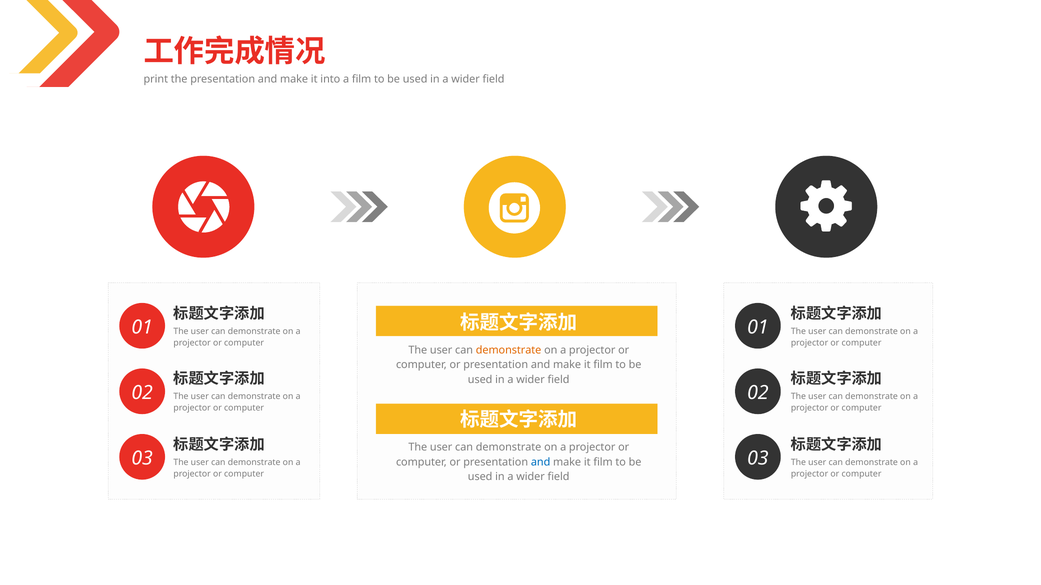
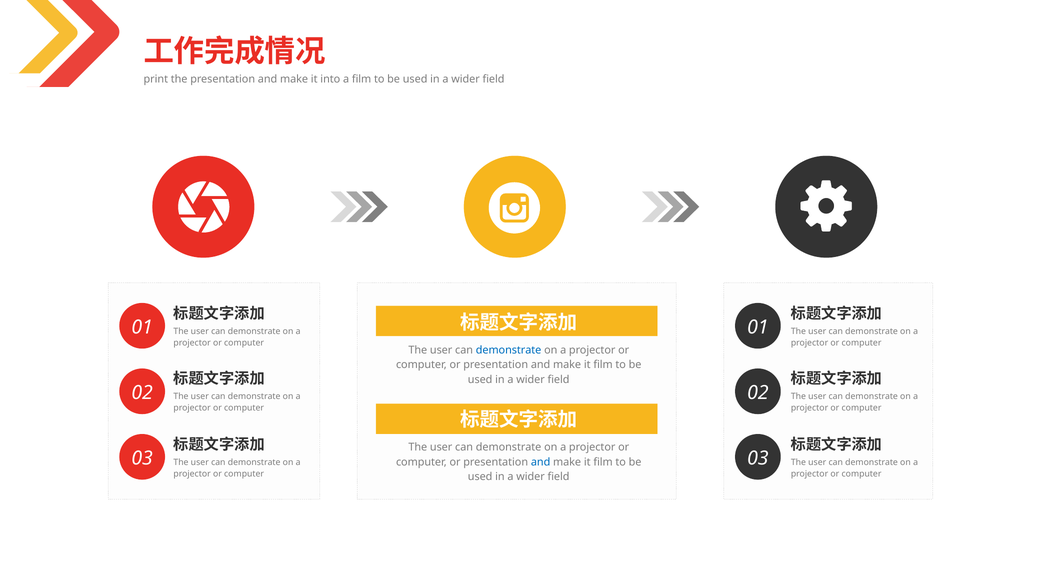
demonstrate at (509, 350) colour: orange -> blue
